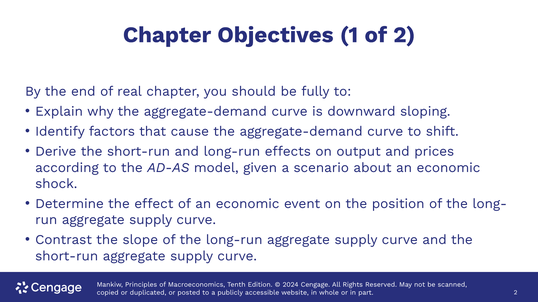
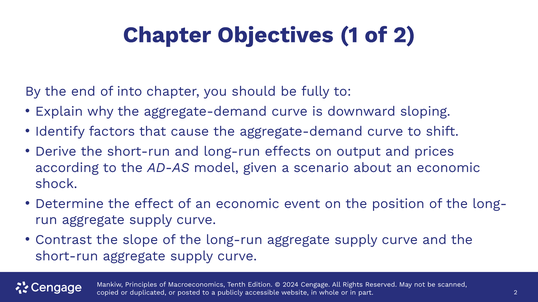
real: real -> into
